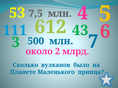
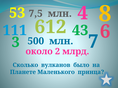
5: 5 -> 8
